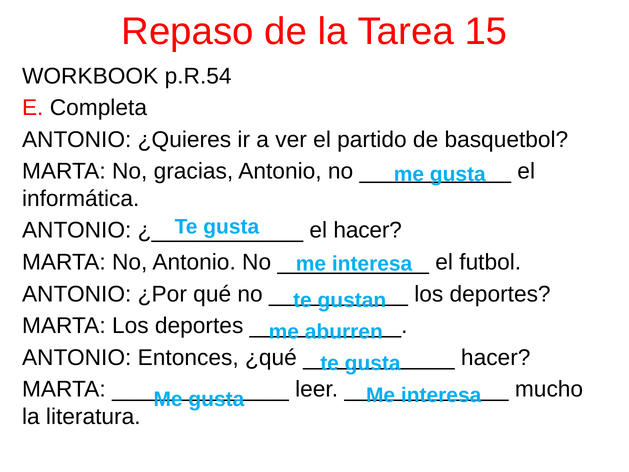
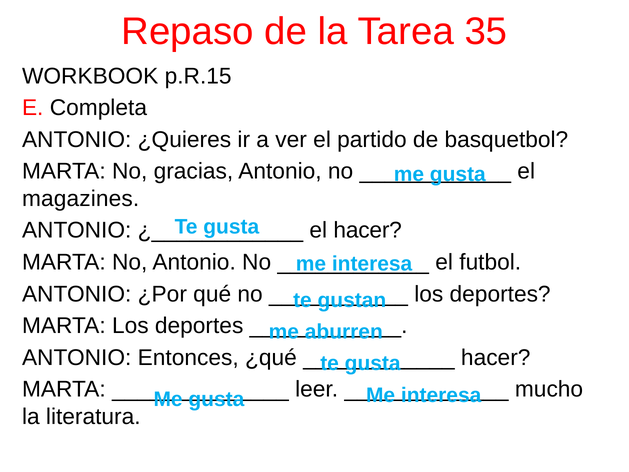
15: 15 -> 35
p.R.54: p.R.54 -> p.R.15
informática: informática -> magazines
